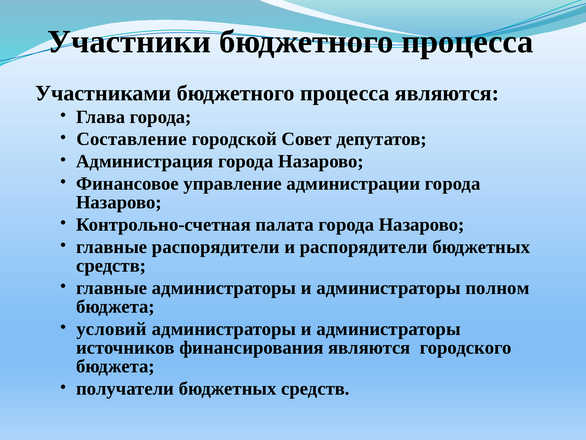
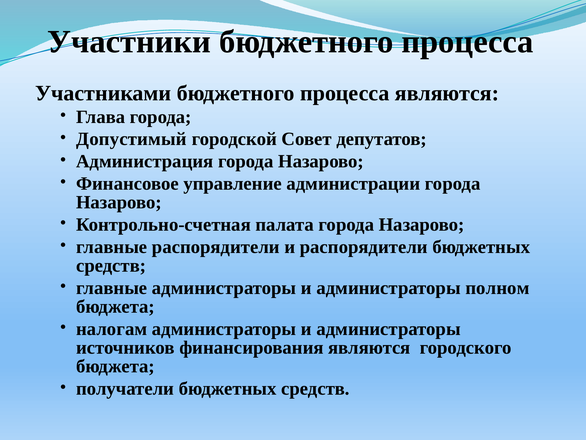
Составление: Составление -> Допустимый
условий: условий -> налогам
